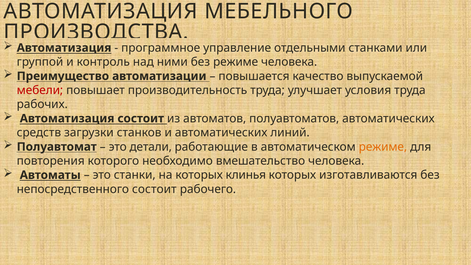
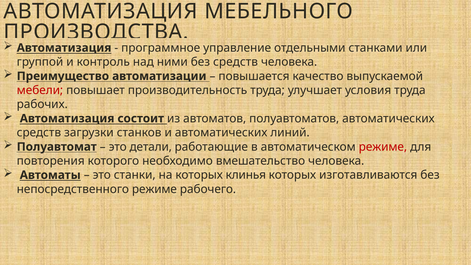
без режиме: режиме -> средств
режиме at (383, 147) colour: orange -> red
непосредственного состоит: состоит -> режиме
